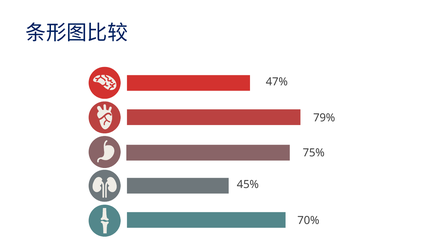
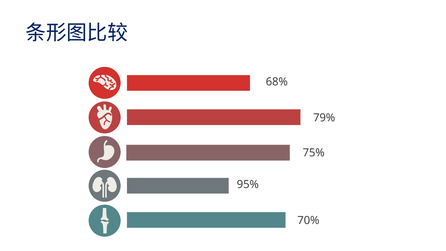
47%: 47% -> 68%
45%: 45% -> 95%
